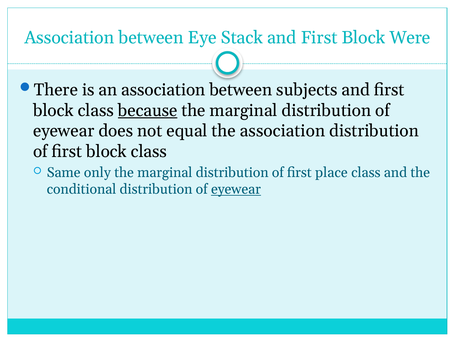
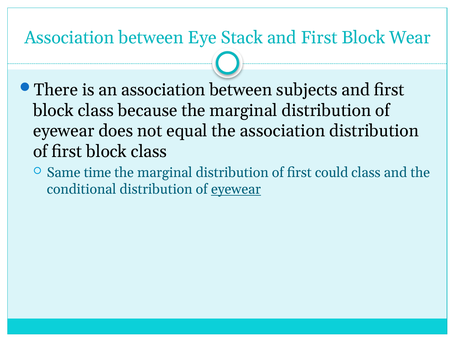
Were: Were -> Wear
because underline: present -> none
only: only -> time
place: place -> could
